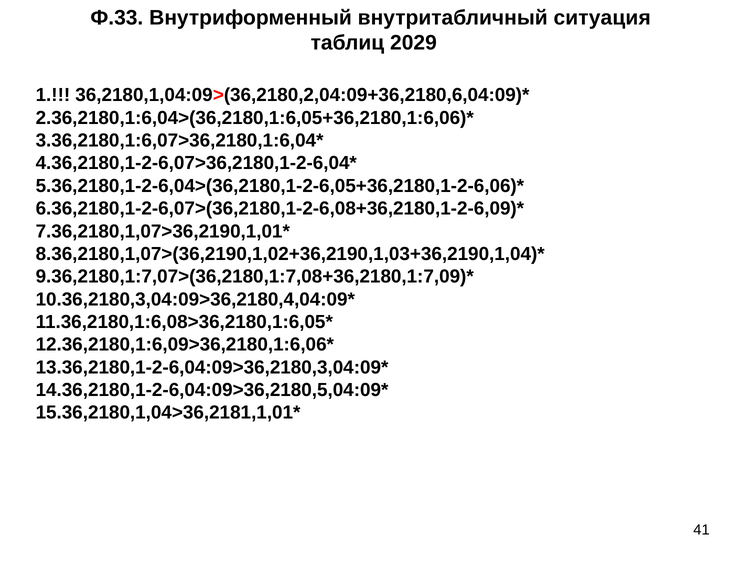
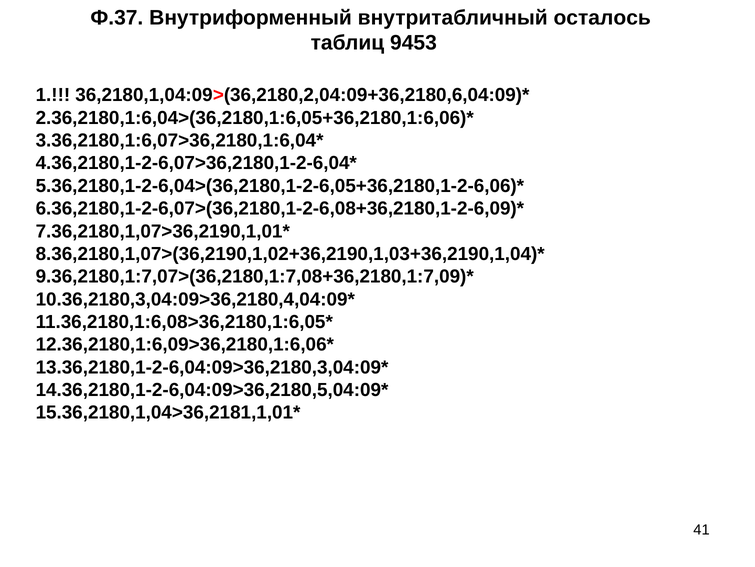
Ф.33: Ф.33 -> Ф.37
ситуация: ситуация -> осталось
2029: 2029 -> 9453
